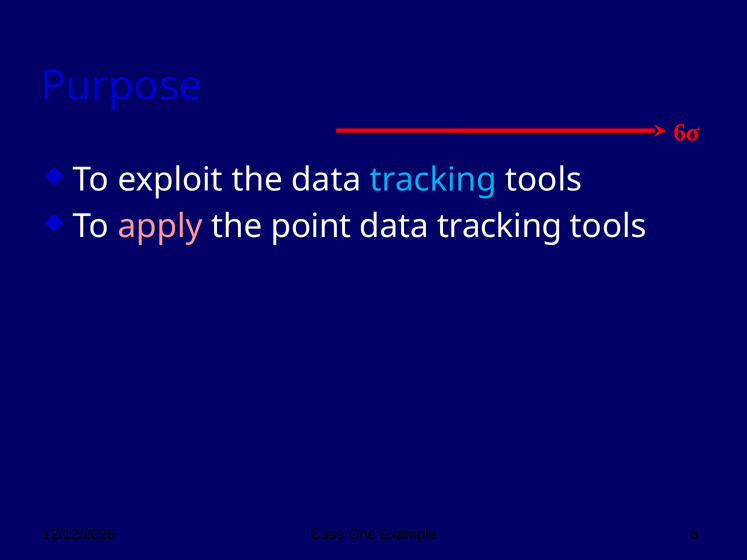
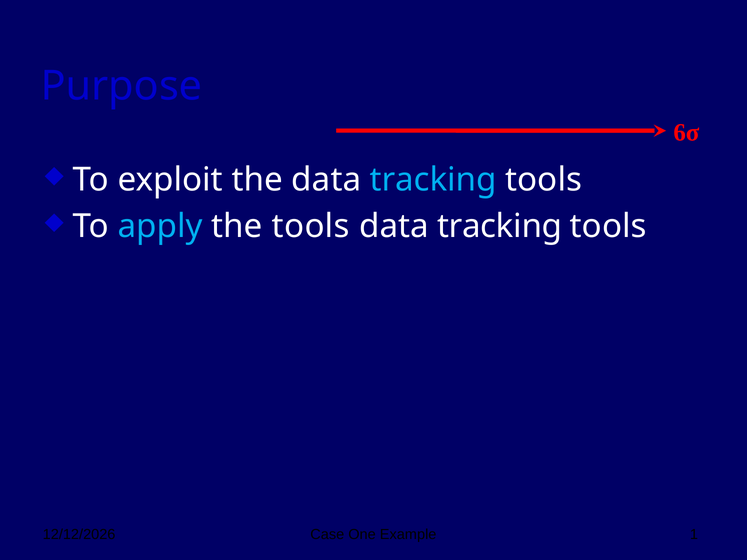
apply colour: pink -> light blue
the point: point -> tools
6: 6 -> 1
